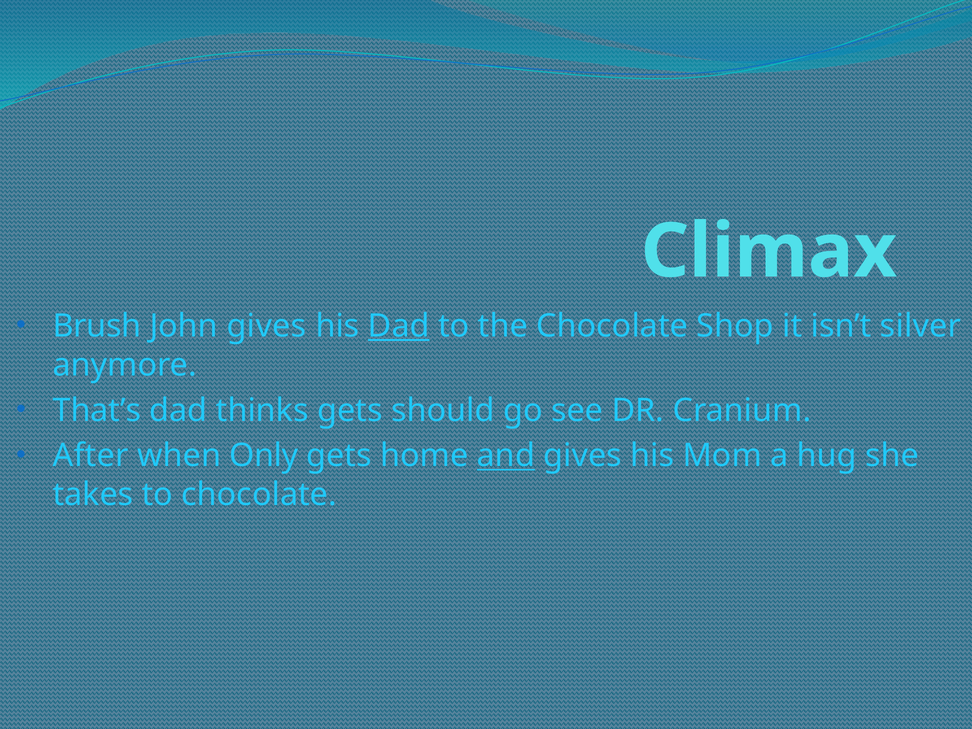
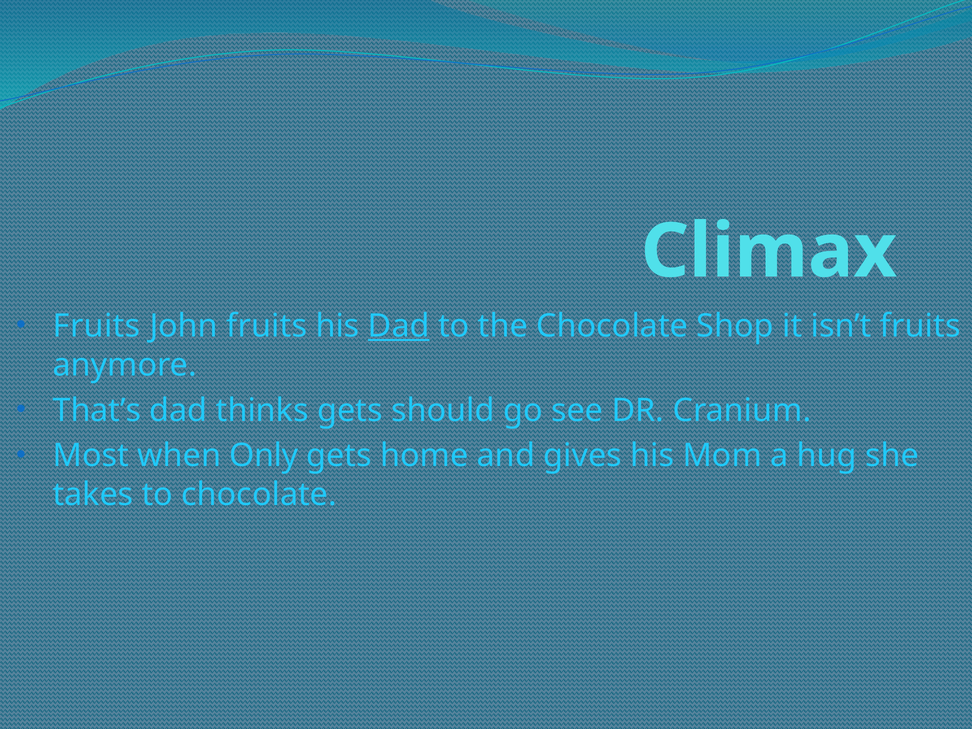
Brush at (97, 326): Brush -> Fruits
John gives: gives -> fruits
isn’t silver: silver -> fruits
After: After -> Most
and underline: present -> none
